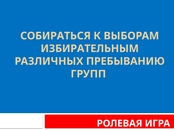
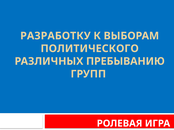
СОБИРАТЬСЯ: СОБИРАТЬСЯ -> РАЗРАБОТКУ
ИЗБИРАТЕЛЬНЫМ: ИЗБИРАТЕЛЬНЫМ -> ПОЛИТИЧЕСКОГО
